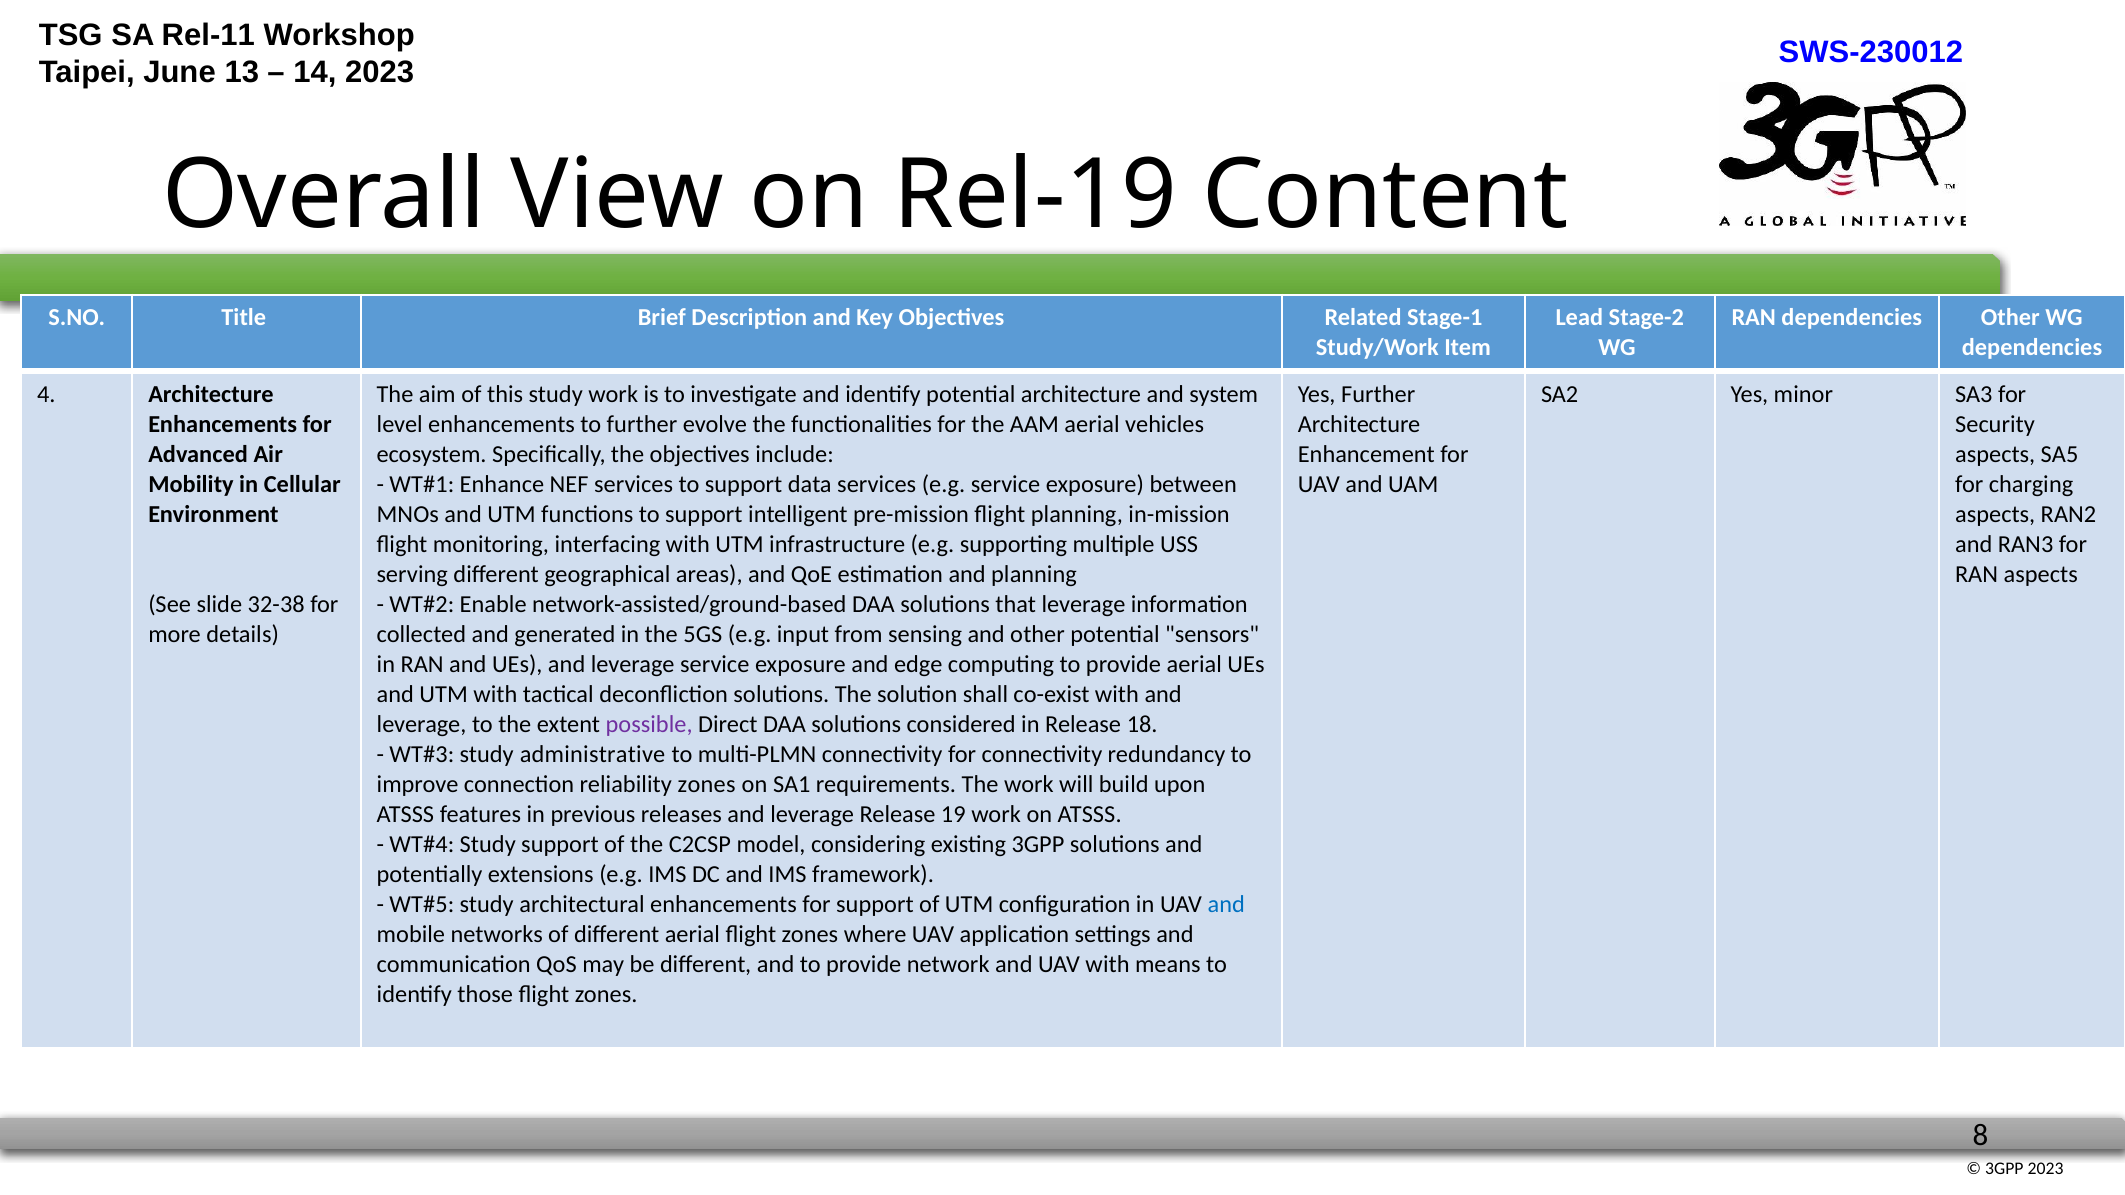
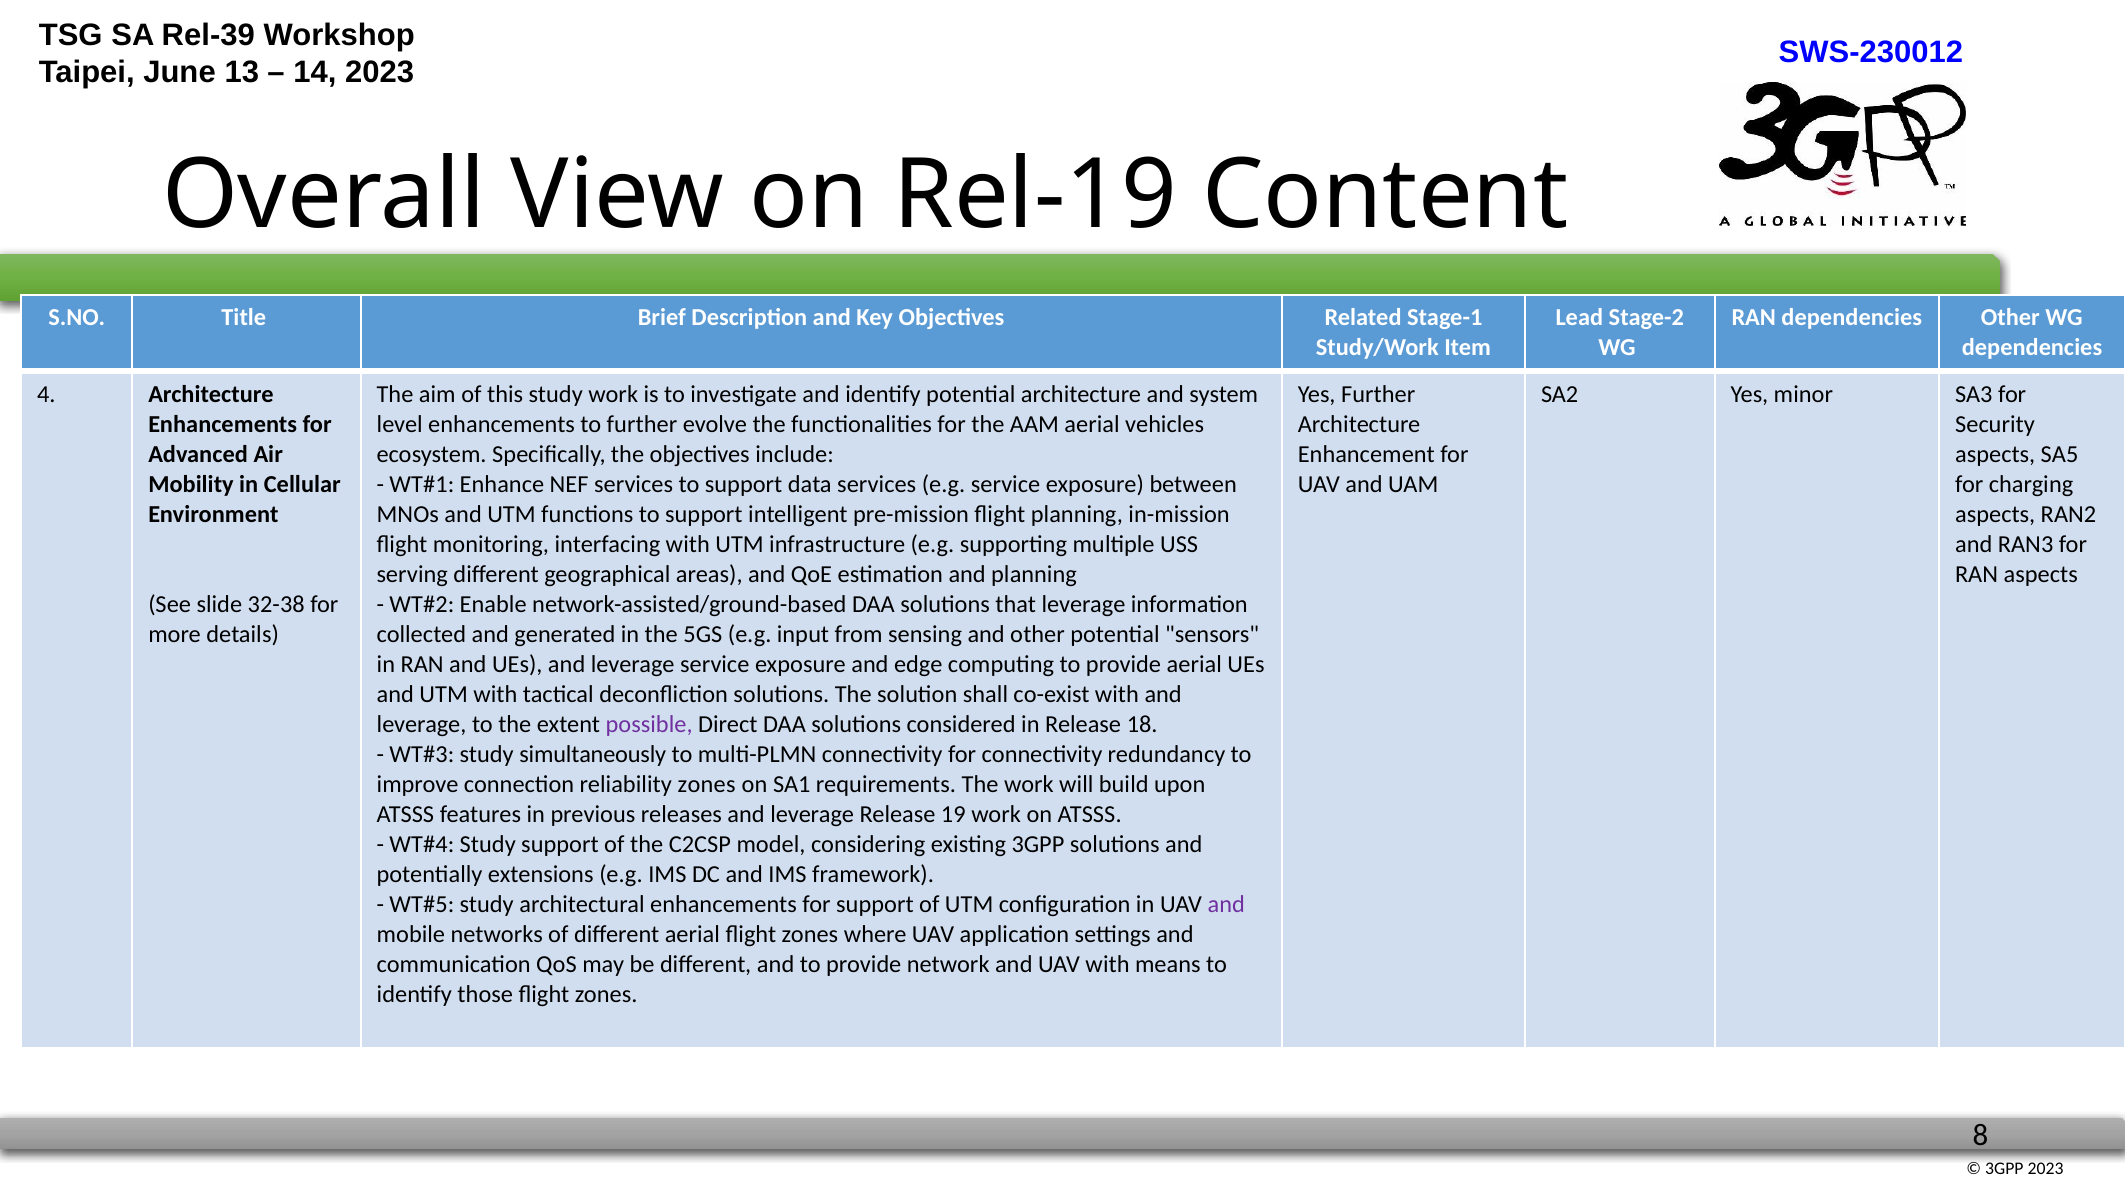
Rel-11: Rel-11 -> Rel-39
administrative: administrative -> simultaneously
and at (1226, 905) colour: blue -> purple
